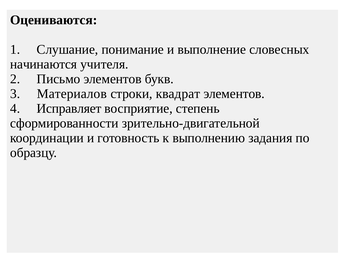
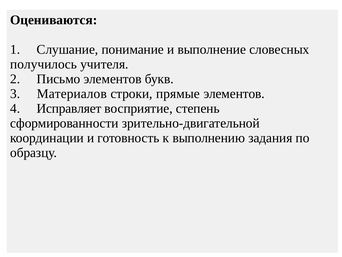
начинаются: начинаются -> получилось
квадрат: квадрат -> прямые
